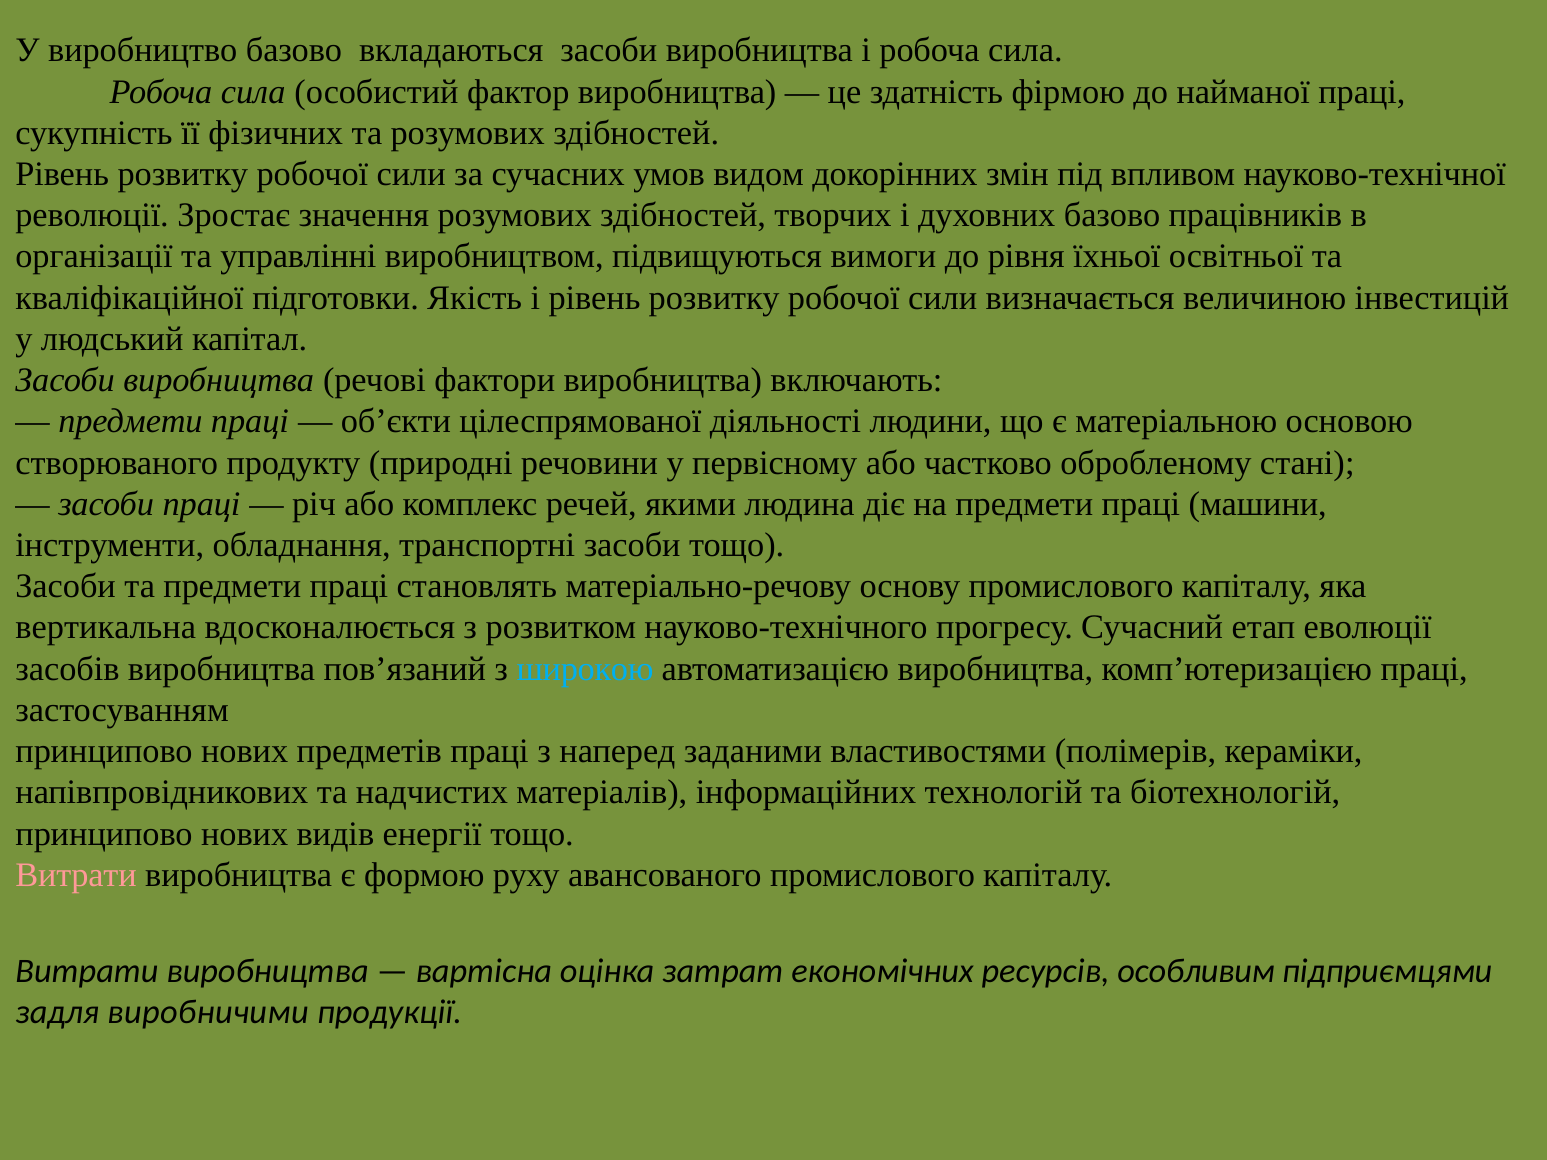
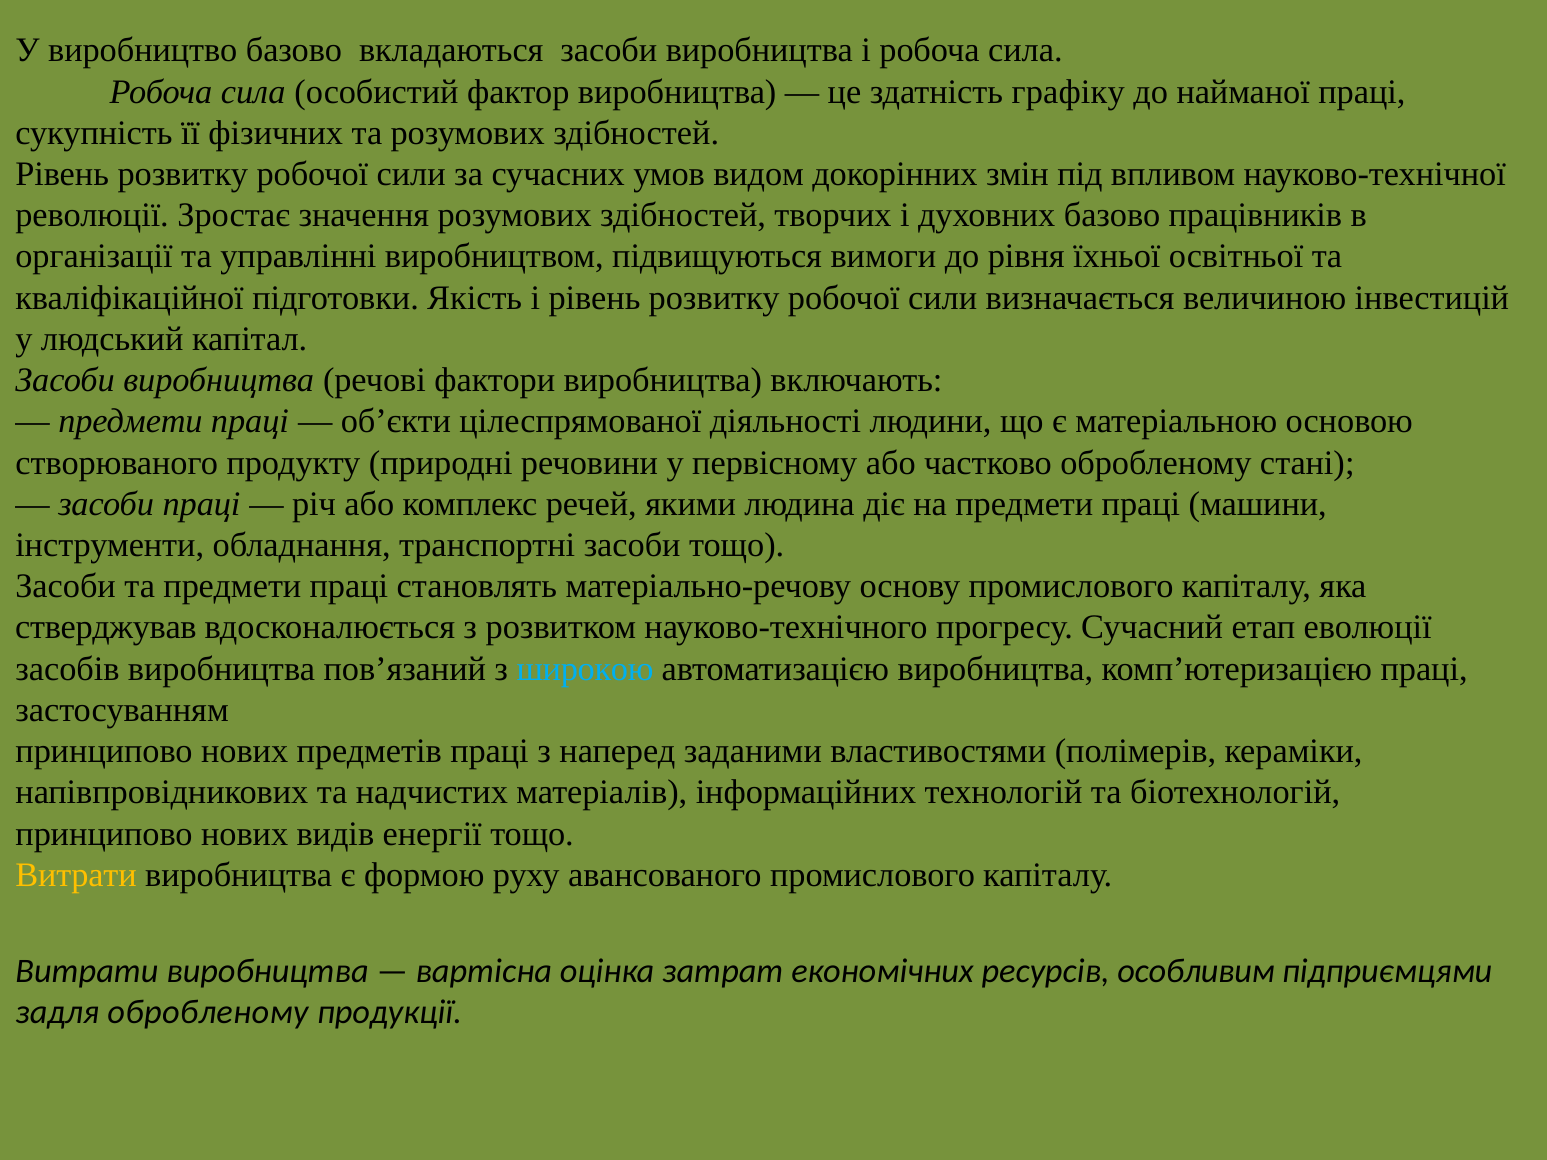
фірмою: фірмою -> графіку
вертикальна: вертикальна -> стверджував
Витрати at (76, 875) colour: pink -> yellow
задля виробничими: виробничими -> обробленому
